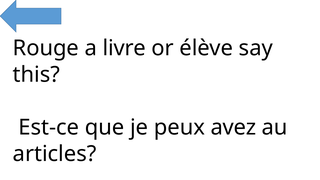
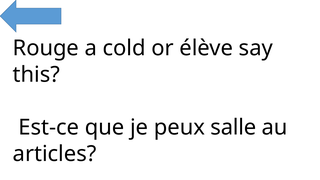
livre: livre -> cold
avez: avez -> salle
